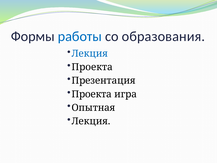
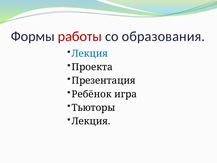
работы colour: blue -> red
Проекта at (92, 94): Проекта -> Ребёнок
Опытная: Опытная -> Тьюторы
